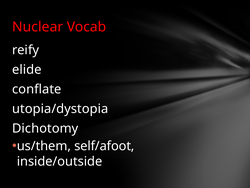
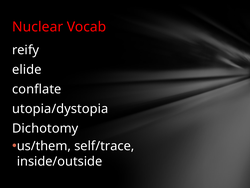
self/afoot: self/afoot -> self/trace
